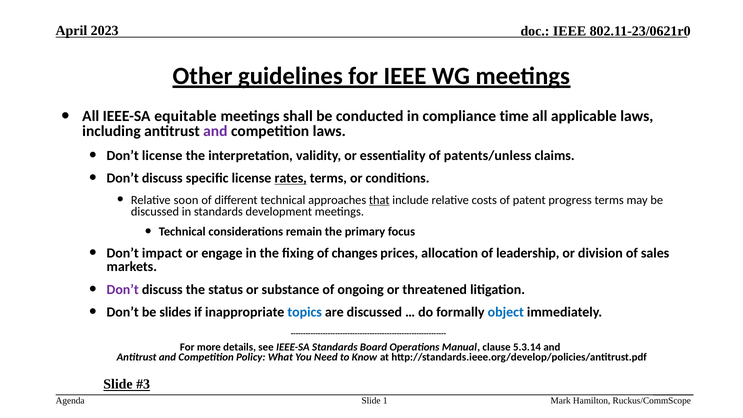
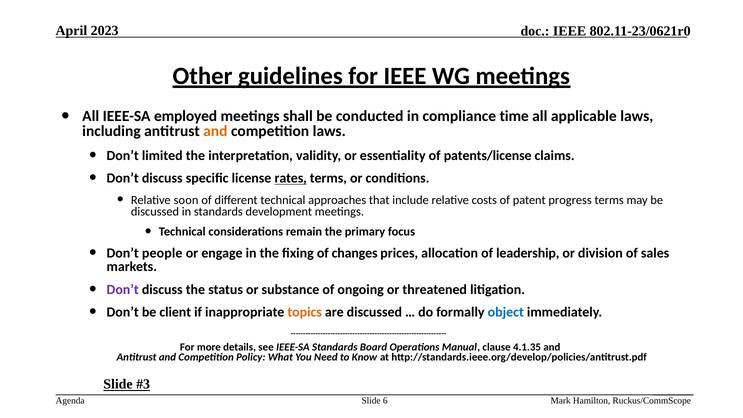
equitable: equitable -> employed
and at (215, 131) colour: purple -> orange
Don’t license: license -> limited
patents/unless: patents/unless -> patents/license
that underline: present -> none
impact: impact -> people
slides: slides -> client
topics colour: blue -> orange
5.3.14: 5.3.14 -> 4.1.35
1: 1 -> 6
